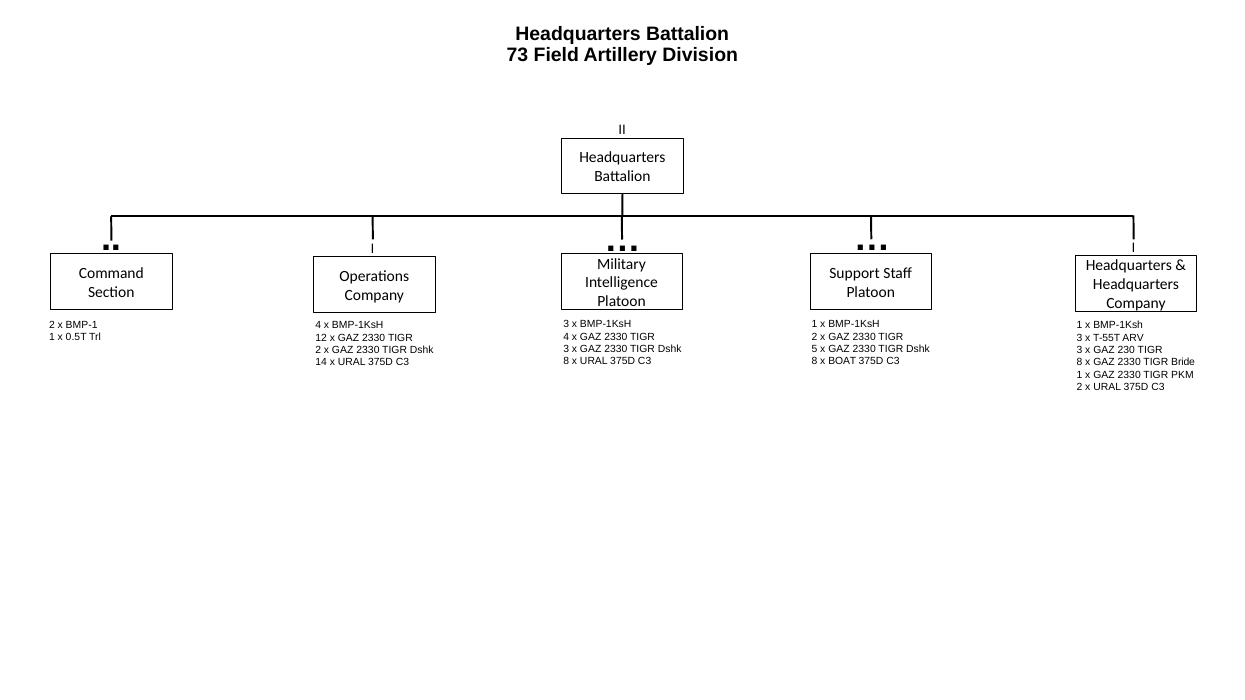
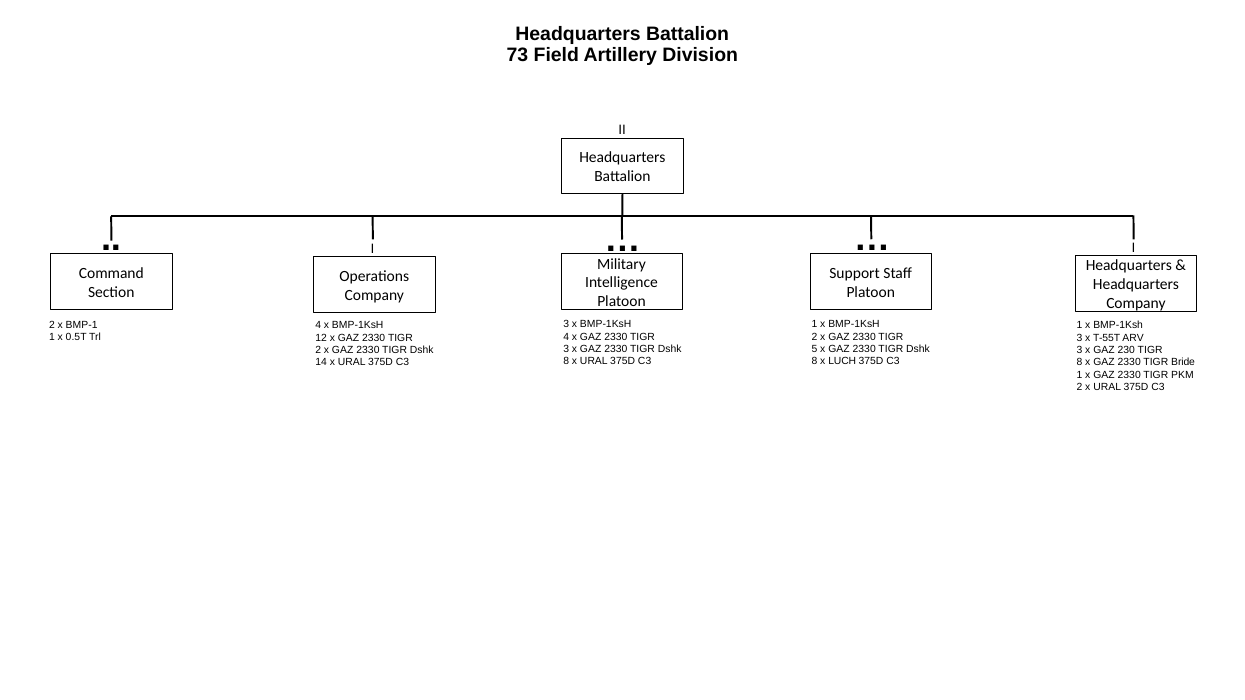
BOAT: BOAT -> LUCH
